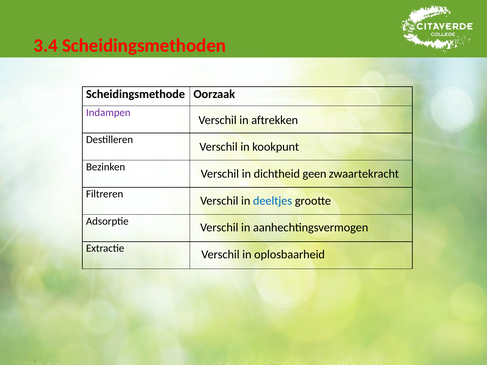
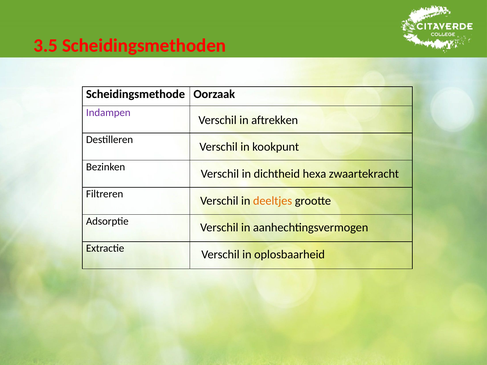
3.4: 3.4 -> 3.5
geen: geen -> hexa
deeltjes colour: blue -> orange
